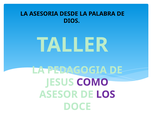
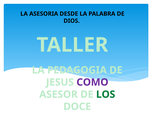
LOS colour: purple -> green
